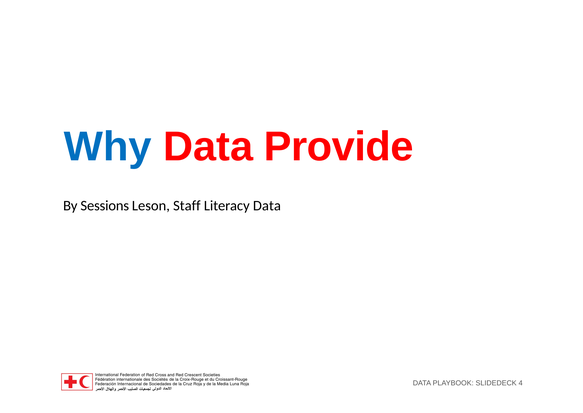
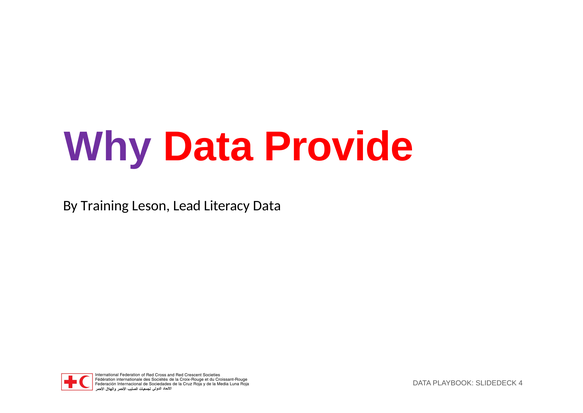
Why colour: blue -> purple
Sessions: Sessions -> Training
Staff: Staff -> Lead
